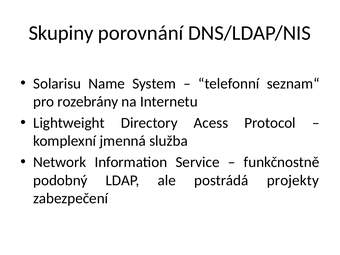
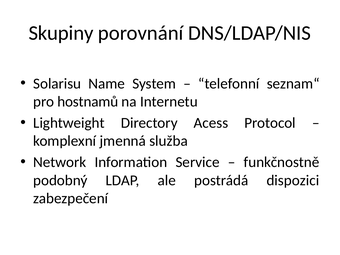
rozebrány: rozebrány -> hostnamů
projekty: projekty -> dispozici
